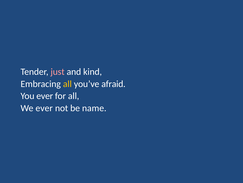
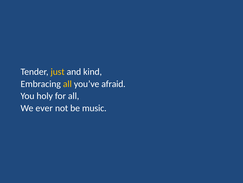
just colour: pink -> yellow
You ever: ever -> holy
name: name -> music
